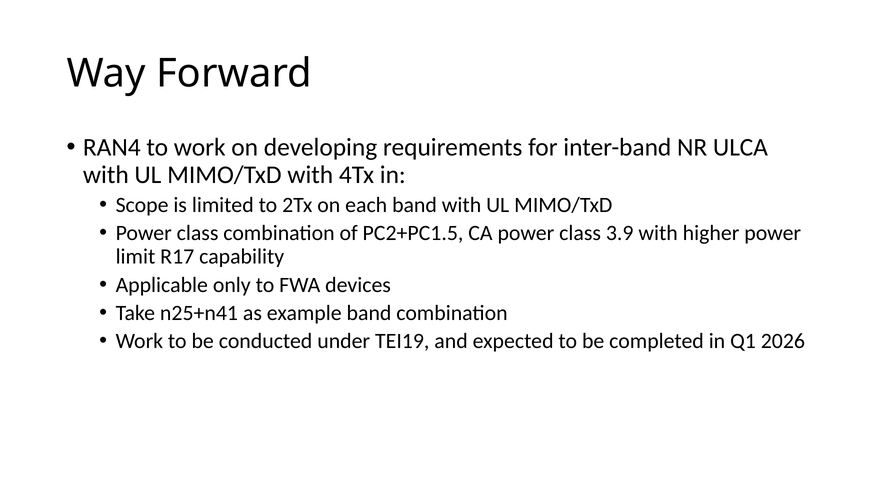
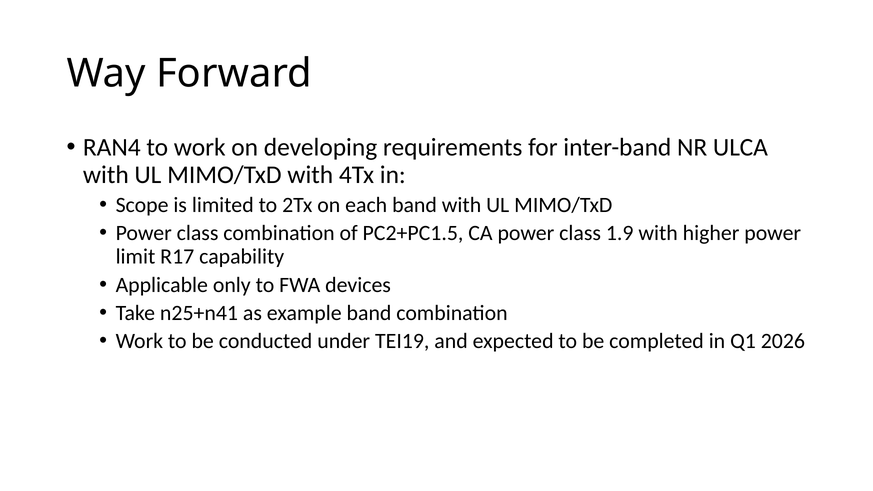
3.9: 3.9 -> 1.9
